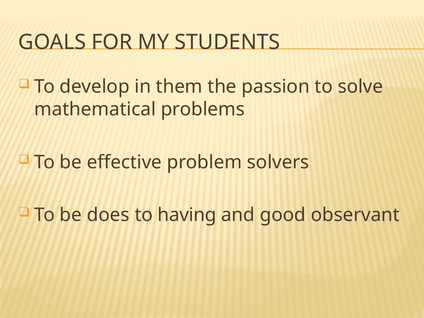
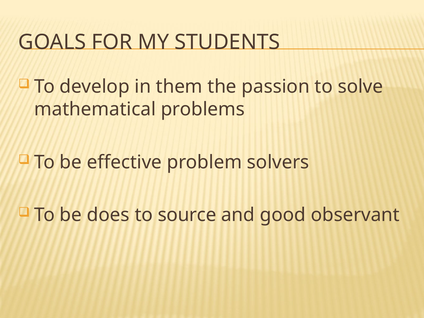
having: having -> source
